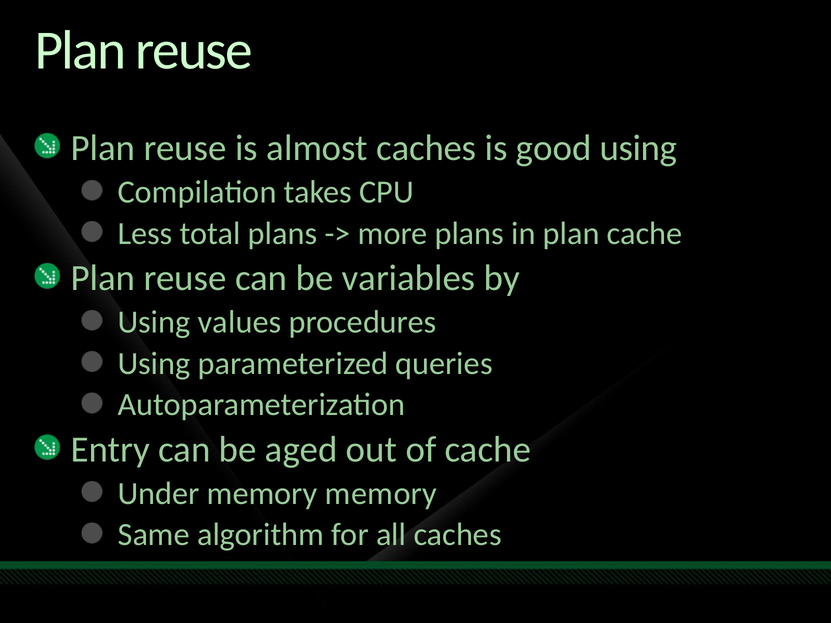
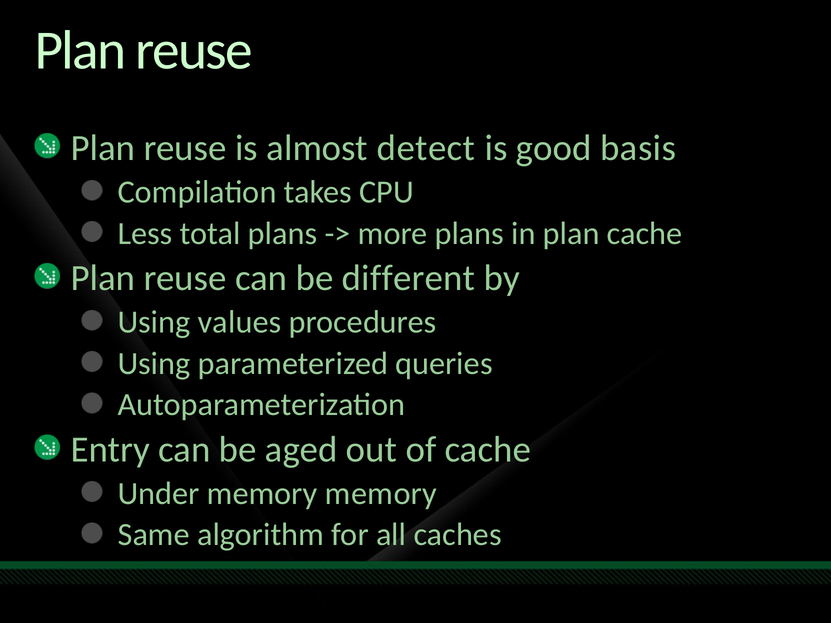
almost caches: caches -> detect
good using: using -> basis
variables: variables -> different
